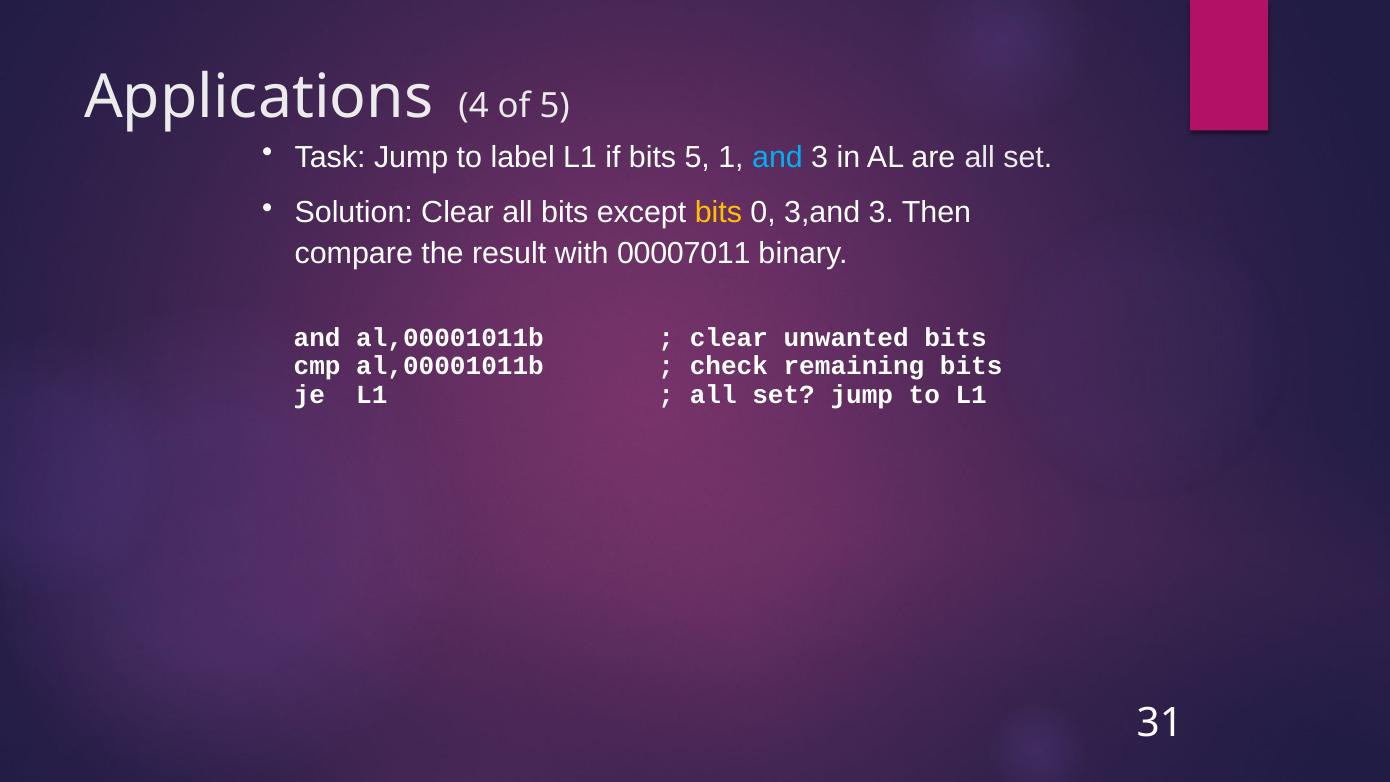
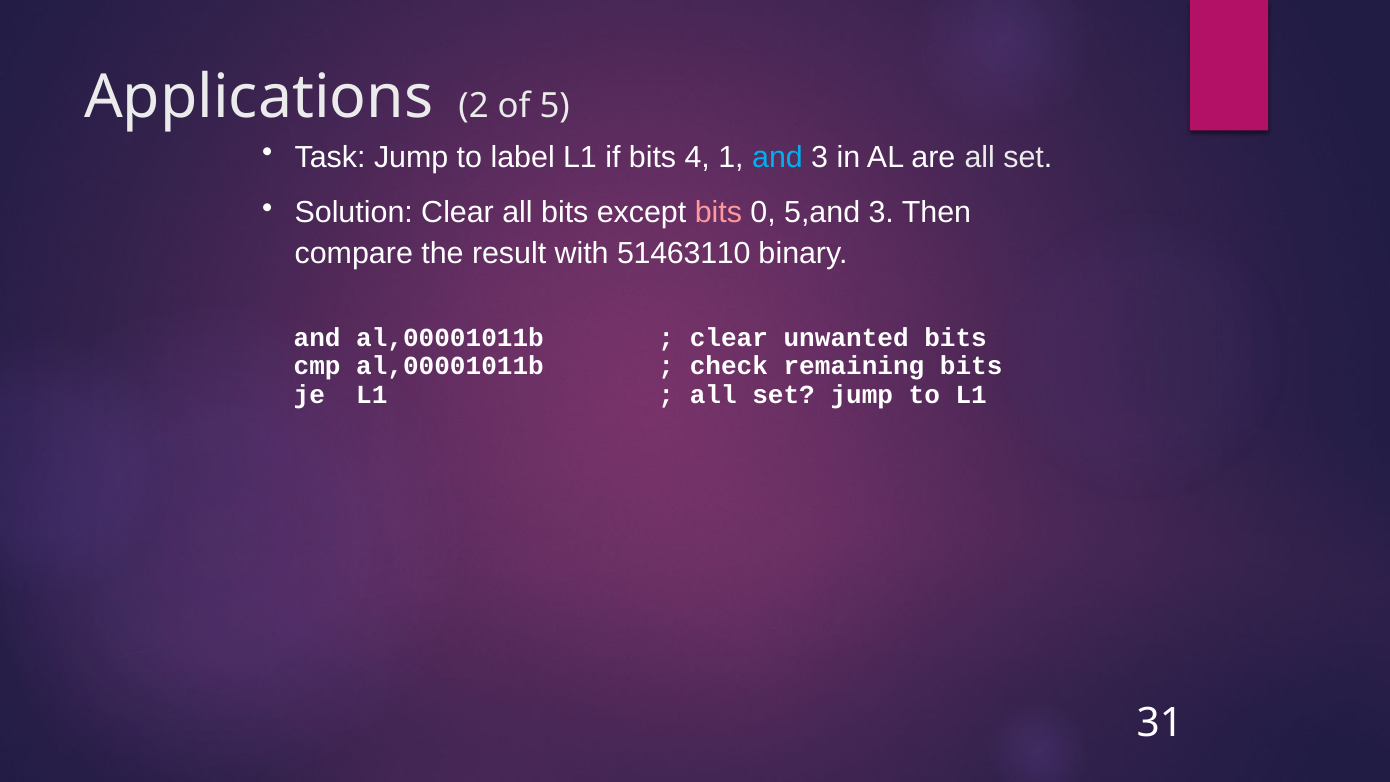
4: 4 -> 2
bits 5: 5 -> 4
bits at (718, 213) colour: yellow -> pink
3,and: 3,and -> 5,and
00007011: 00007011 -> 51463110
